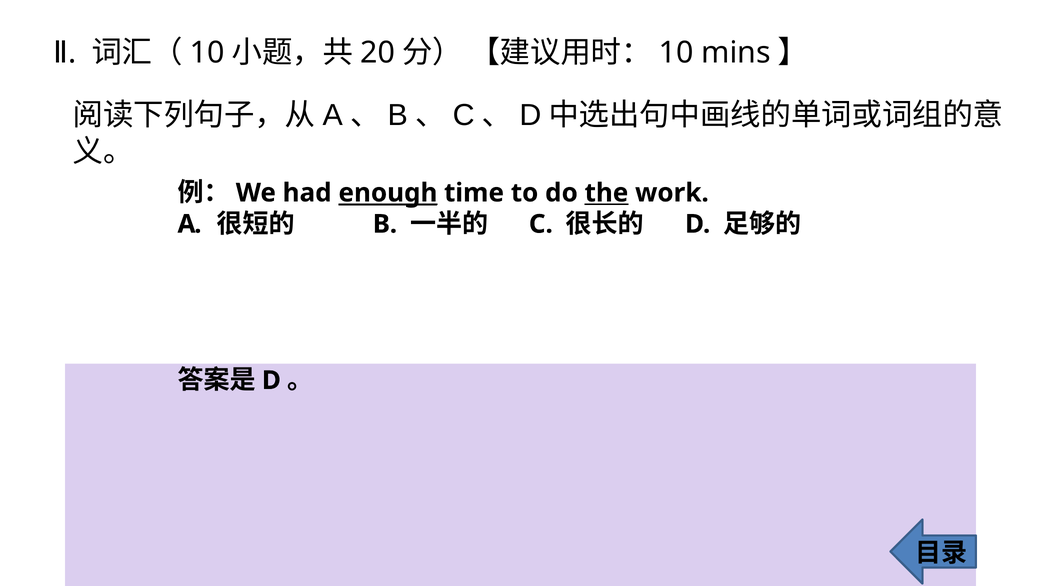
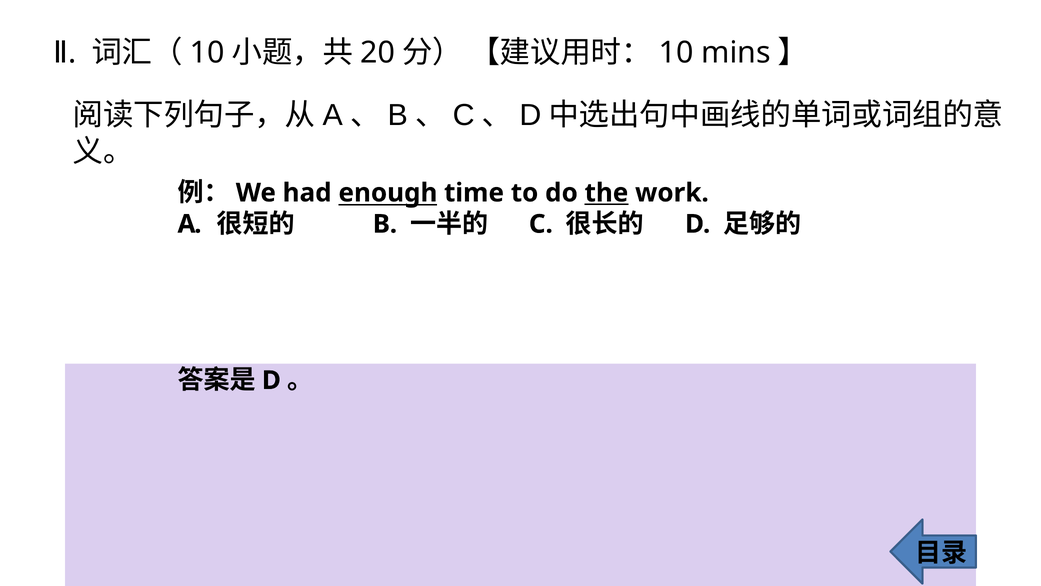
enough underline: present -> none
